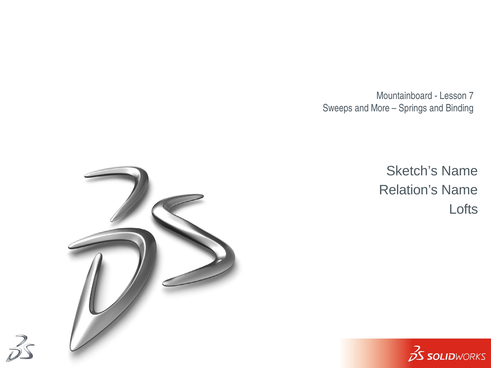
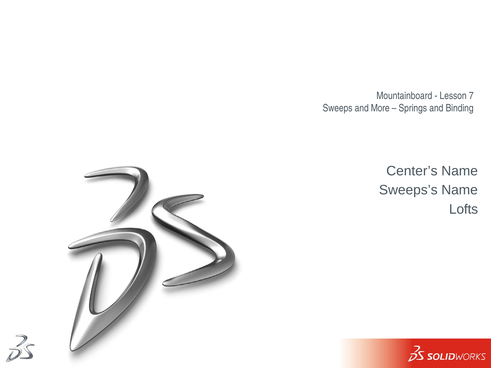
Sketch’s: Sketch’s -> Center’s
Relation’s: Relation’s -> Sweeps’s
